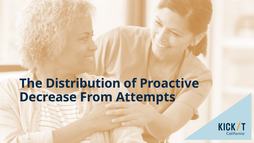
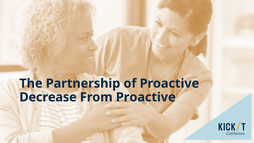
Distribution: Distribution -> Partnership
From Attempts: Attempts -> Proactive
